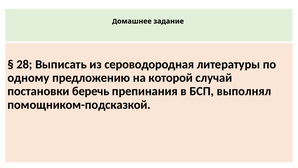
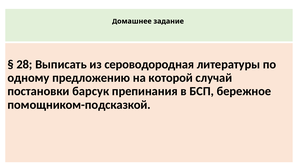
беречь: беречь -> барсук
выполнял: выполнял -> бережное
